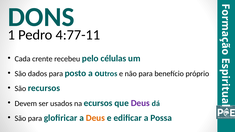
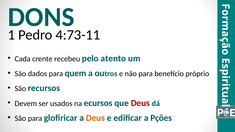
4:77-11: 4:77-11 -> 4:73-11
células: células -> atento
posto: posto -> quem
Deus at (140, 103) colour: purple -> red
Possa: Possa -> Pções
